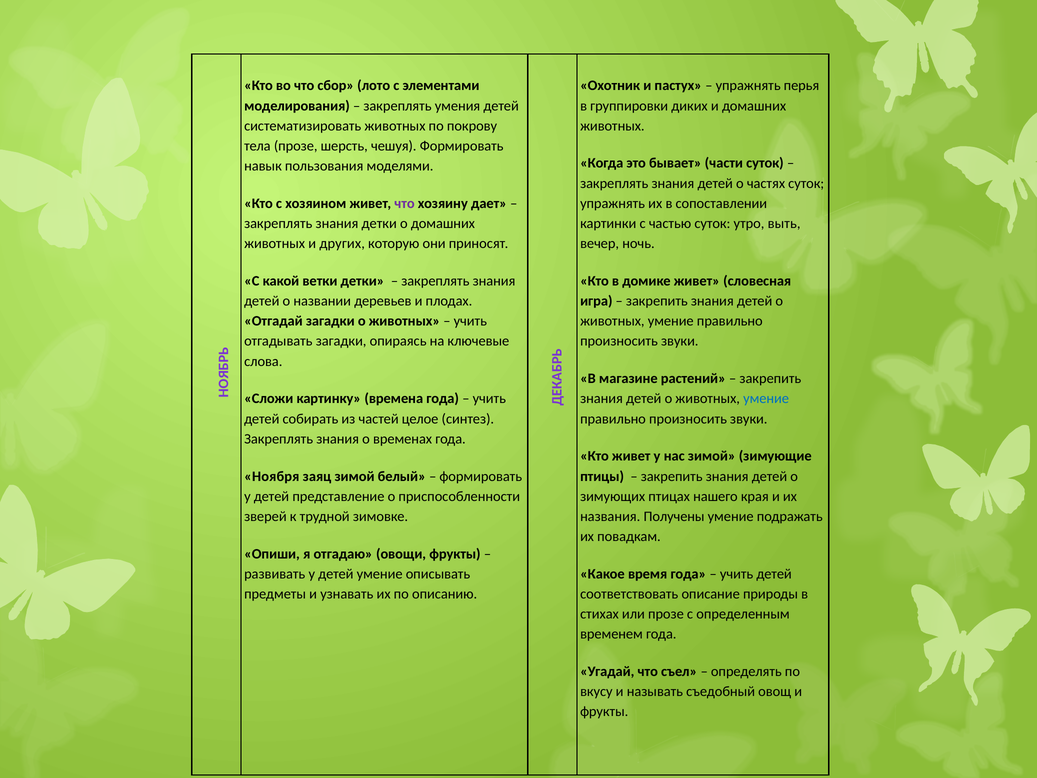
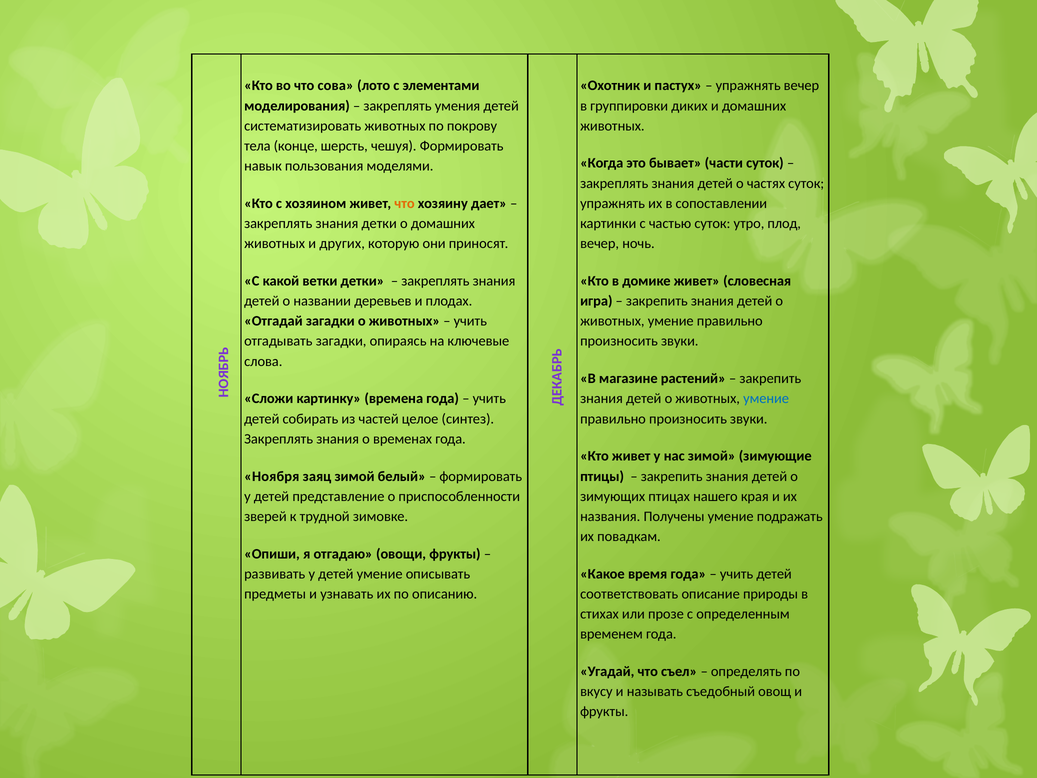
сбор: сбор -> сова
упражнять перья: перья -> вечер
тела прозе: прозе -> конце
что at (405, 203) colour: purple -> orange
выть: выть -> плод
